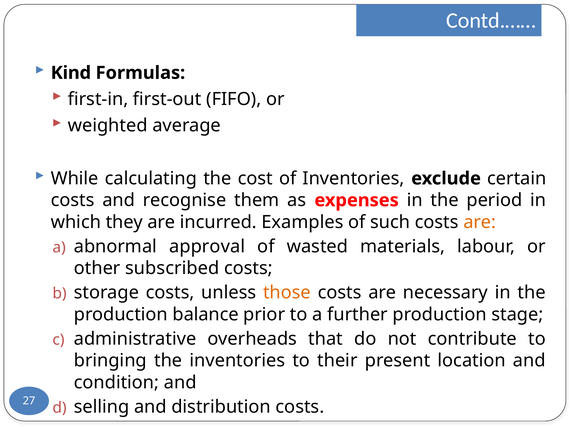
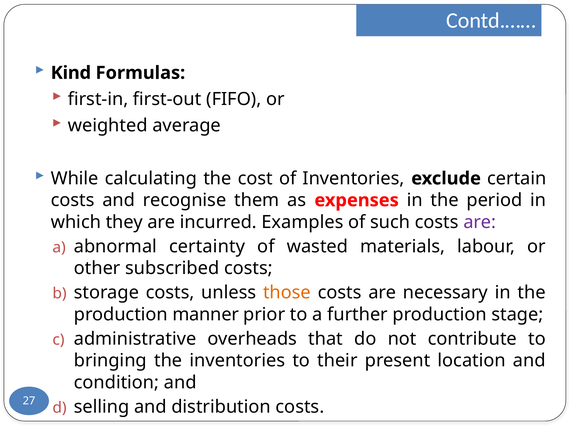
are at (480, 222) colour: orange -> purple
approval: approval -> certainty
balance: balance -> manner
